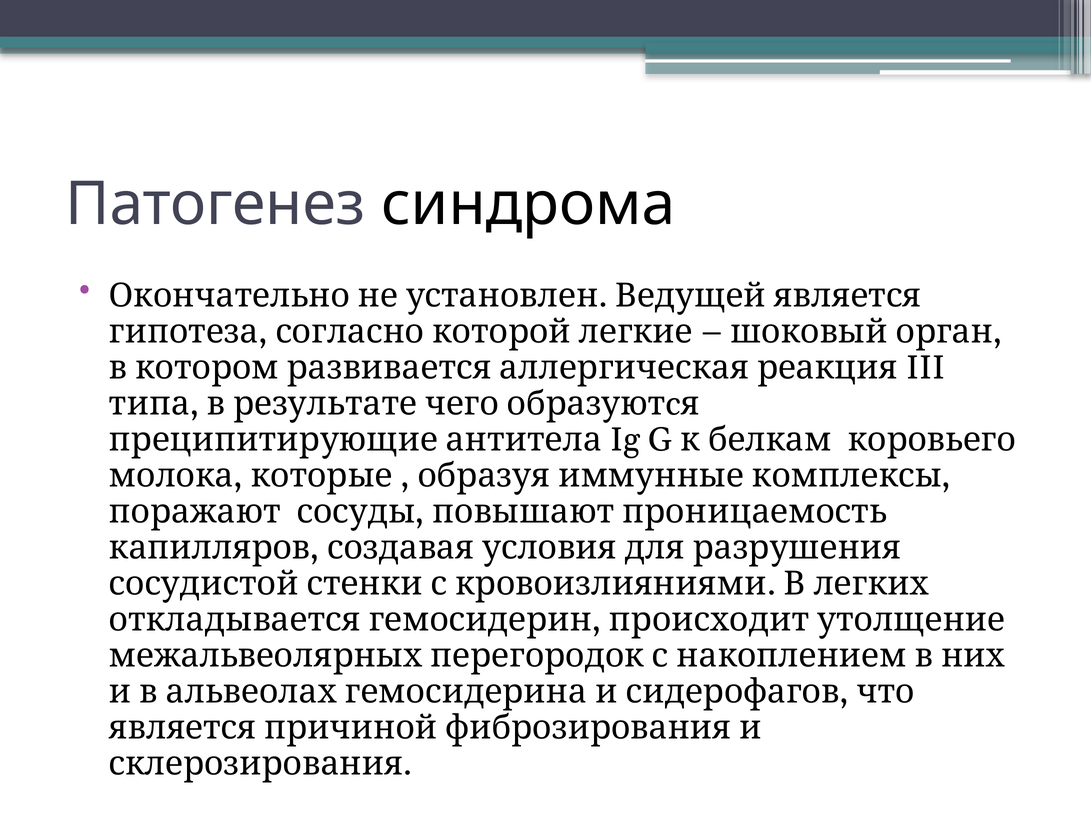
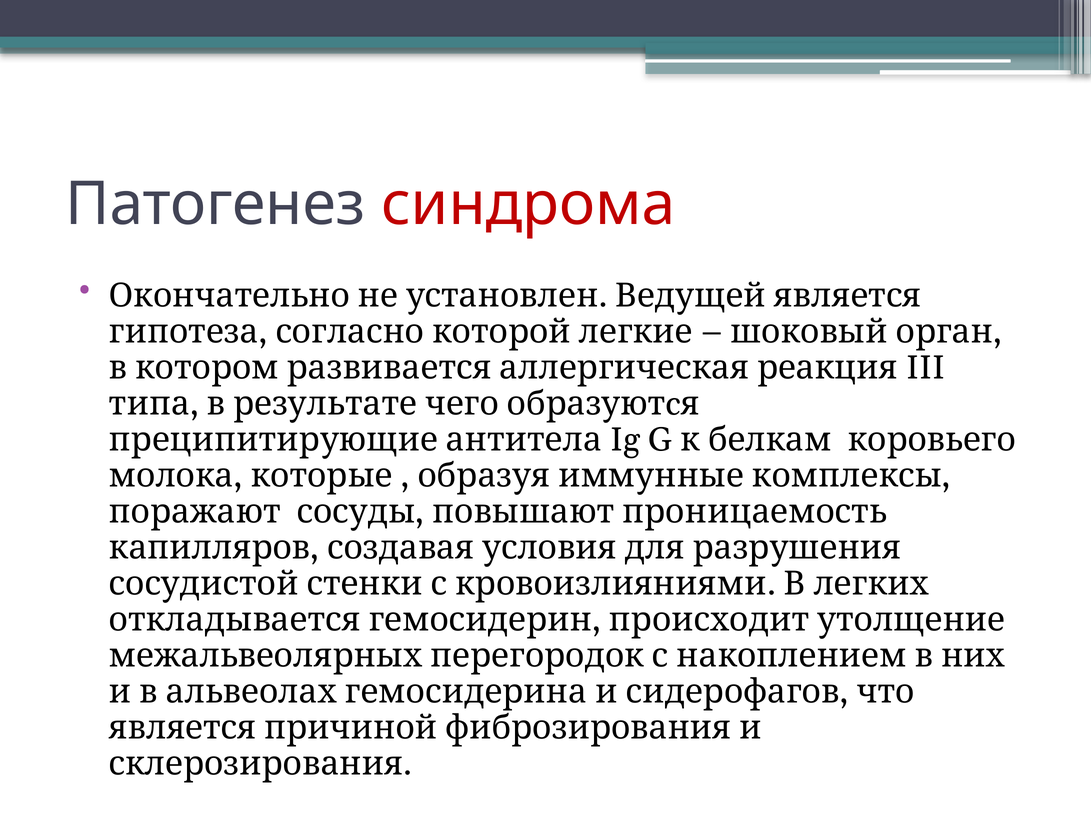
синдрома colour: black -> red
